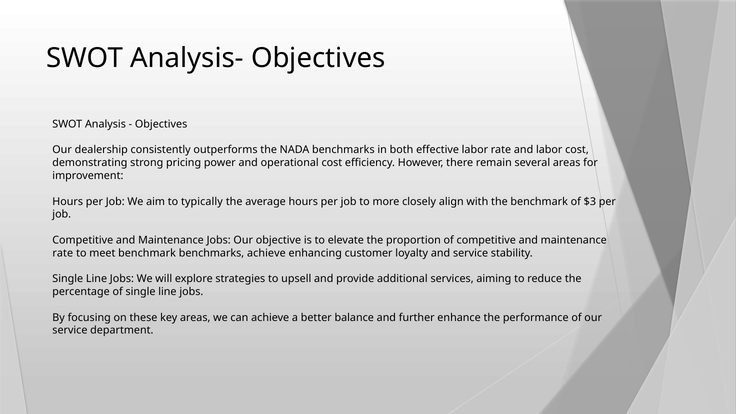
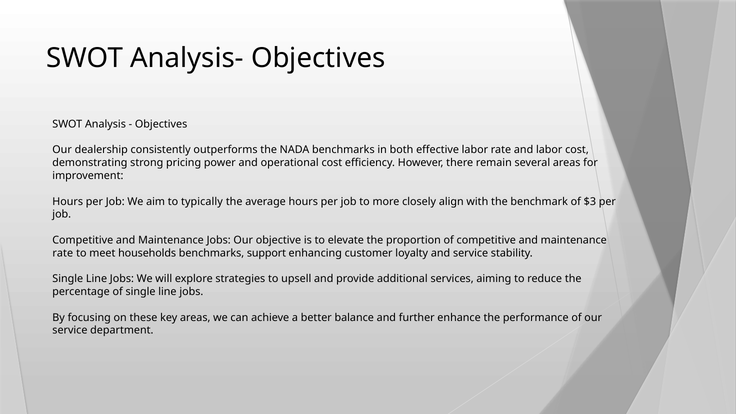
meet benchmark: benchmark -> households
benchmarks achieve: achieve -> support
